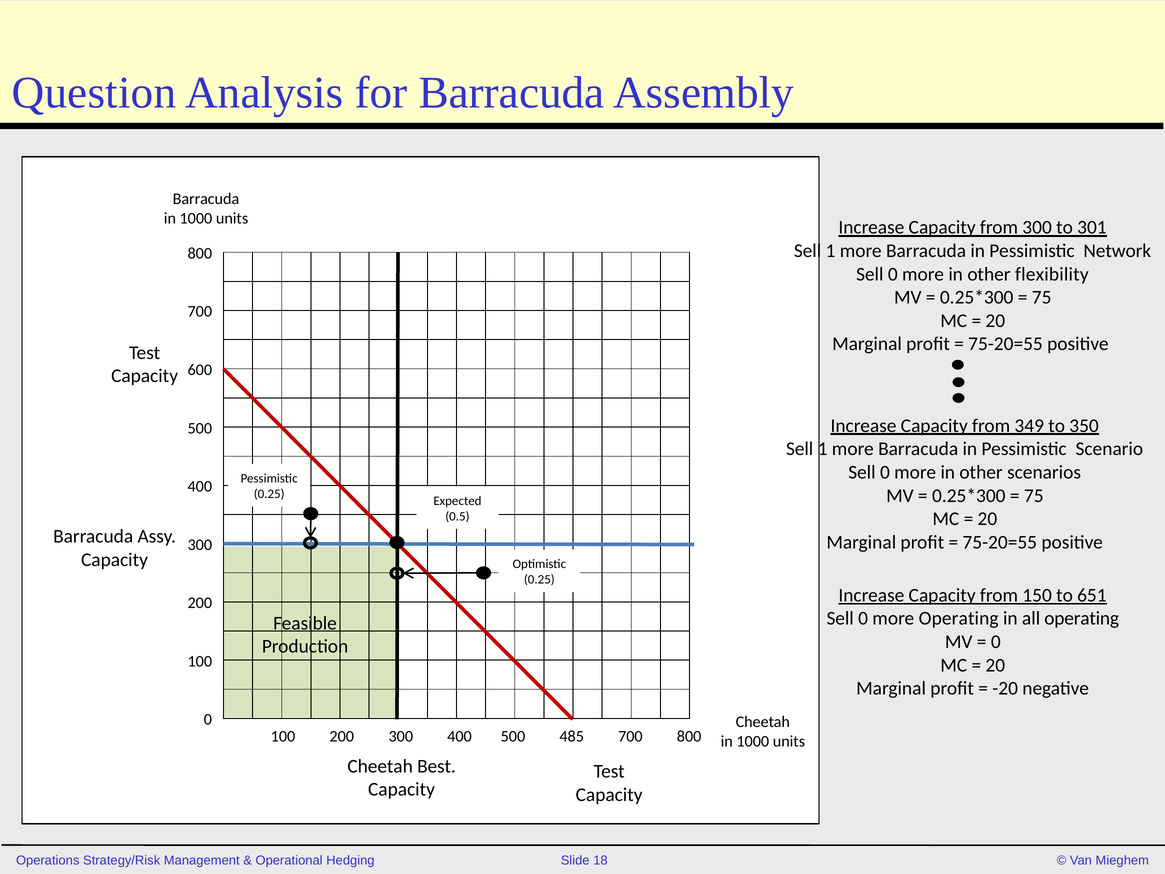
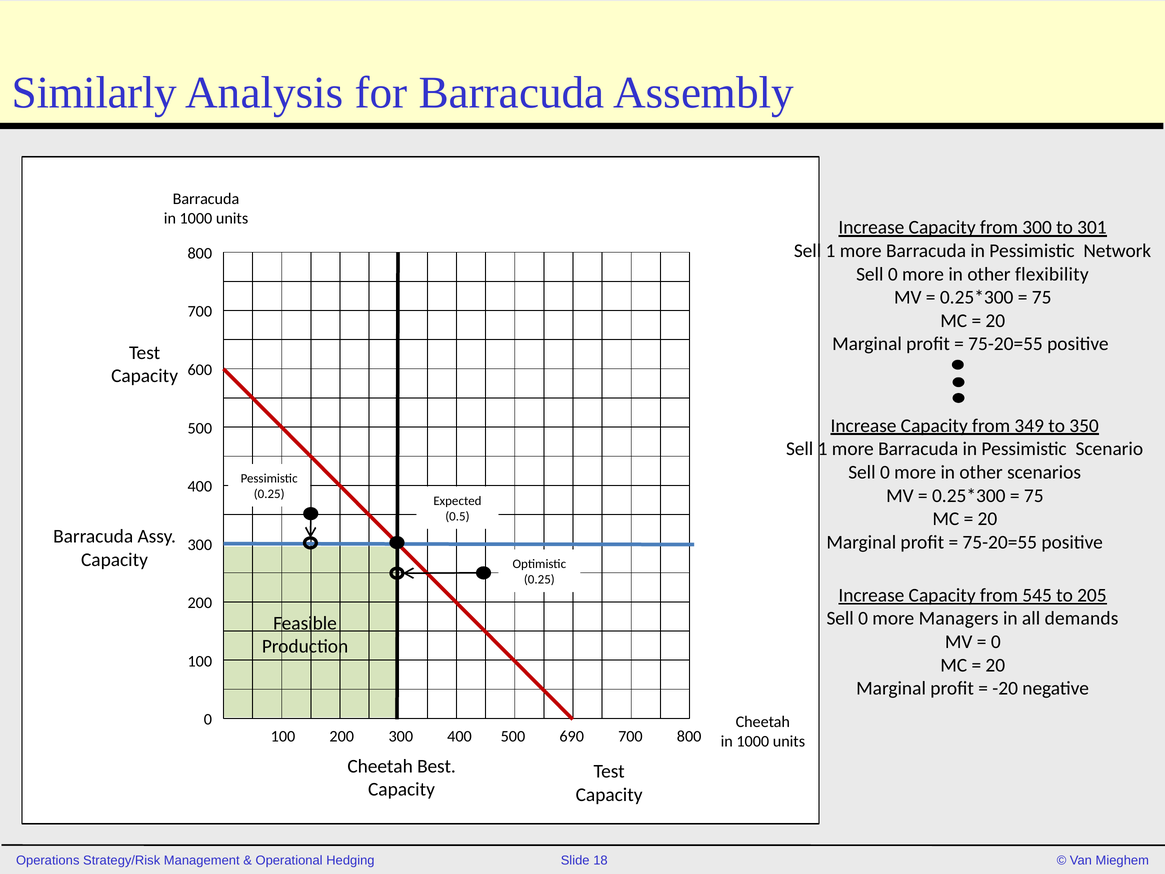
Question: Question -> Similarly
150: 150 -> 545
651: 651 -> 205
more Operating: Operating -> Managers
all operating: operating -> demands
485: 485 -> 690
